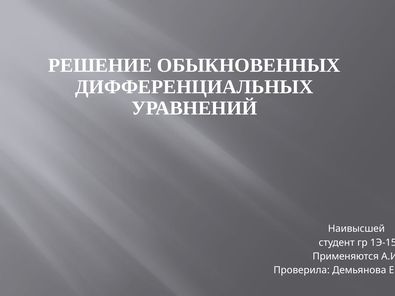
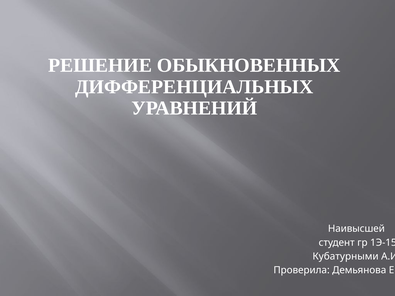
Применяются: Применяются -> Кубатурными
